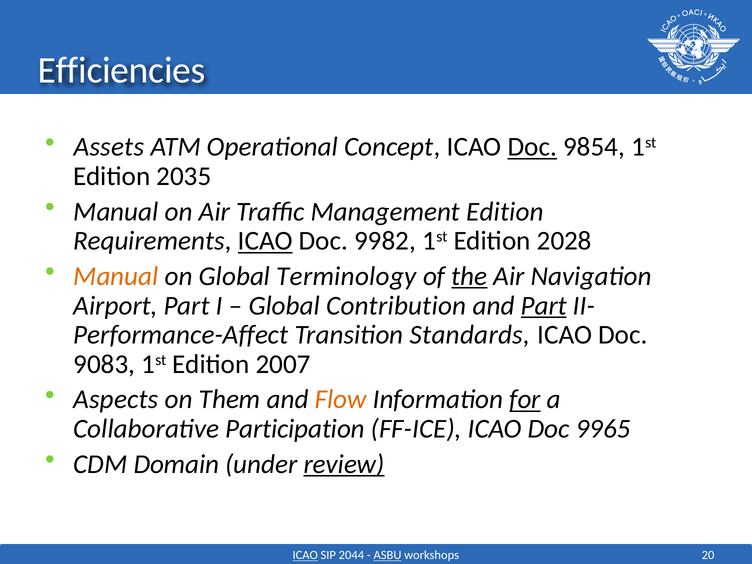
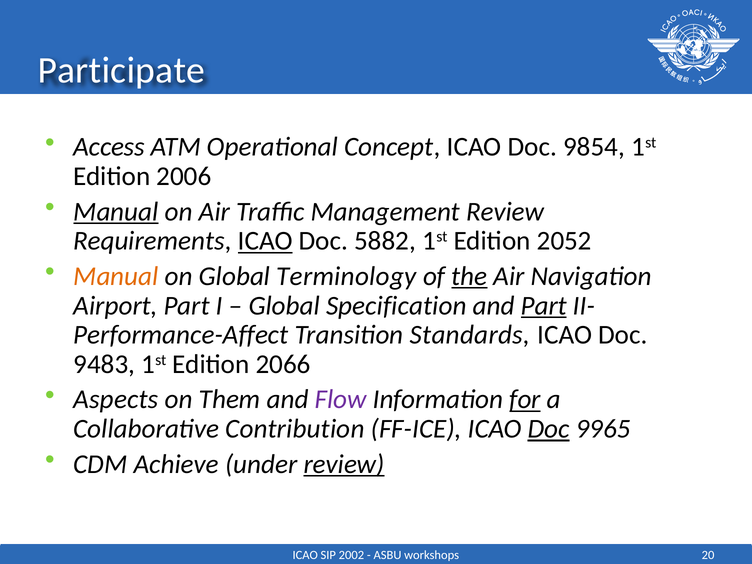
Efficiencies: Efficiencies -> Participate
Assets: Assets -> Access
Doc at (532, 147) underline: present -> none
2035: 2035 -> 2006
Manual at (116, 212) underline: none -> present
Management Edition: Edition -> Review
9982: 9982 -> 5882
2028: 2028 -> 2052
Contribution: Contribution -> Specification
9083: 9083 -> 9483
2007: 2007 -> 2066
Flow colour: orange -> purple
Participation: Participation -> Contribution
Doc at (549, 429) underline: none -> present
Domain: Domain -> Achieve
ICAO at (305, 555) underline: present -> none
2044: 2044 -> 2002
ASBU underline: present -> none
